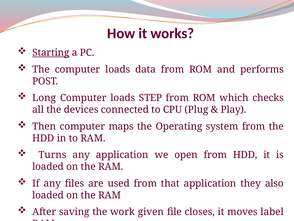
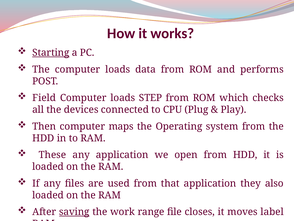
Long: Long -> Field
Turns: Turns -> These
saving underline: none -> present
given: given -> range
